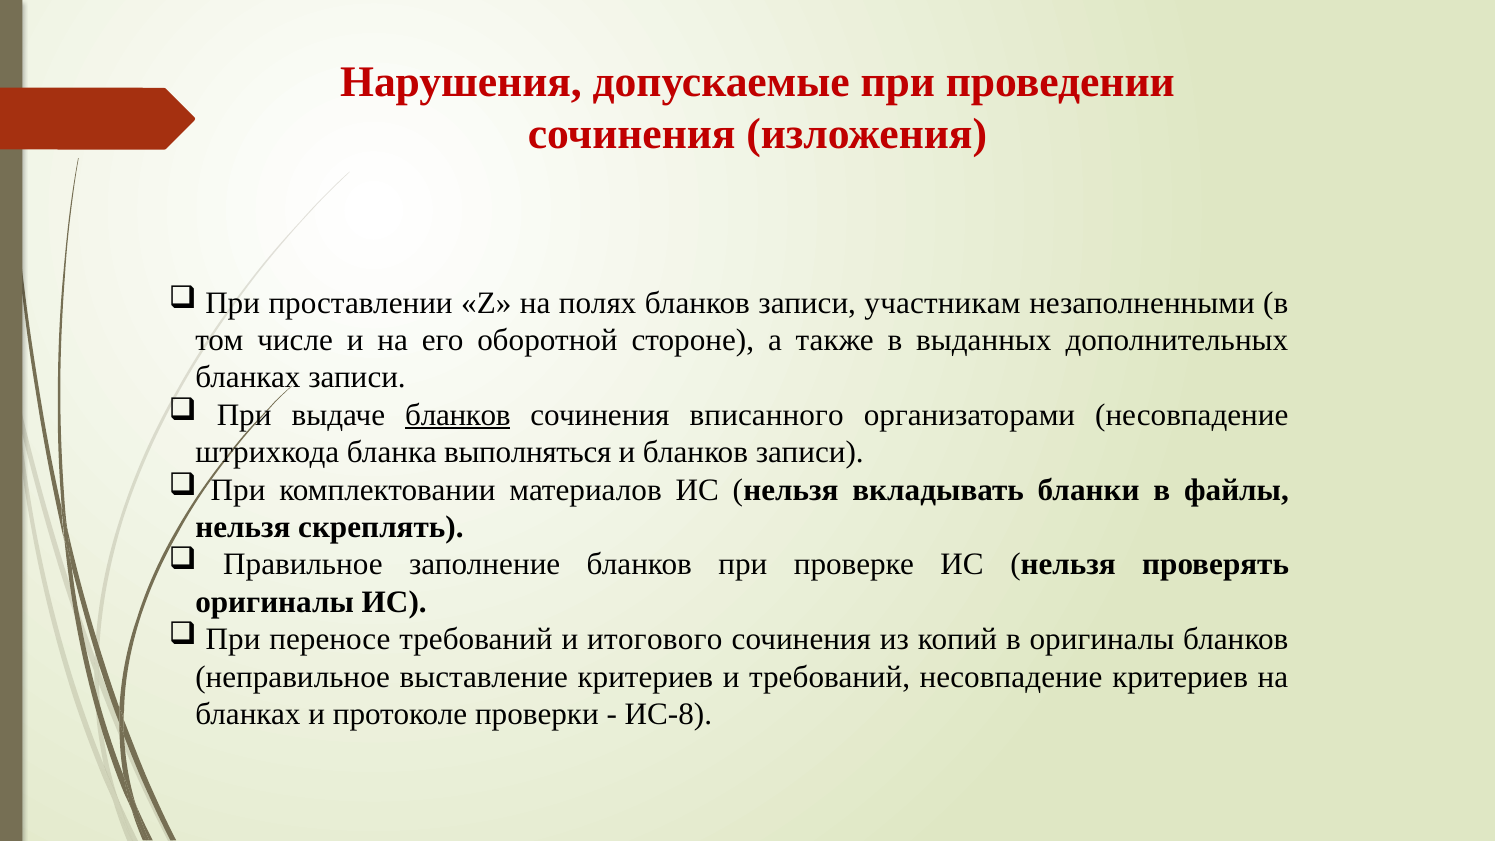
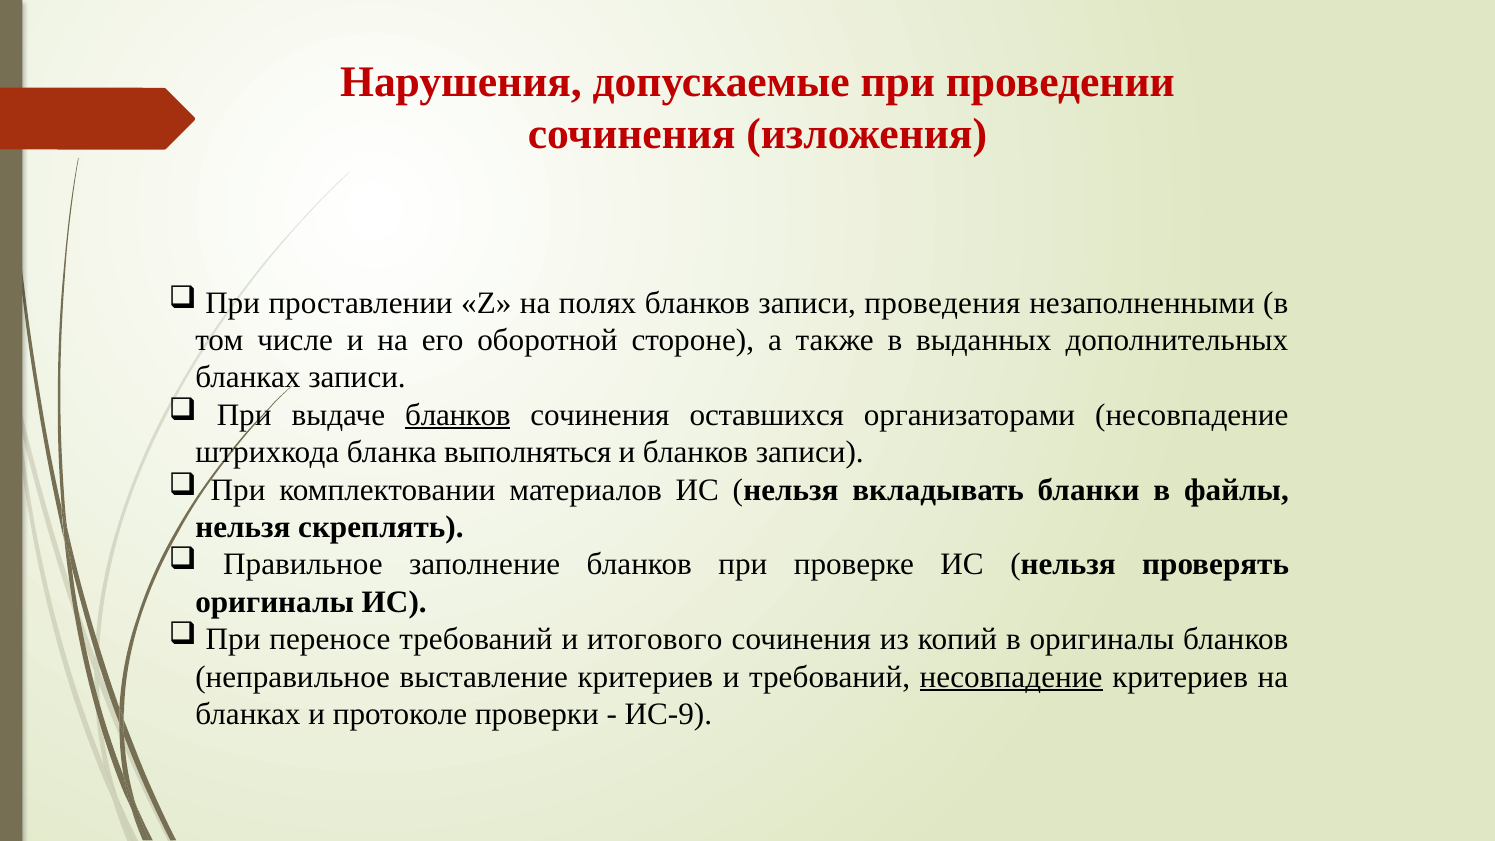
участникам: участникам -> проведения
вписанного: вписанного -> оставшихся
несовпадение at (1011, 677) underline: none -> present
ИС-8: ИС-8 -> ИС-9
